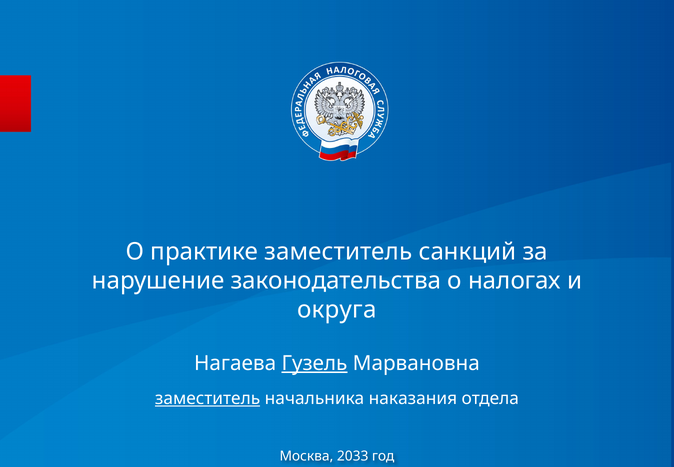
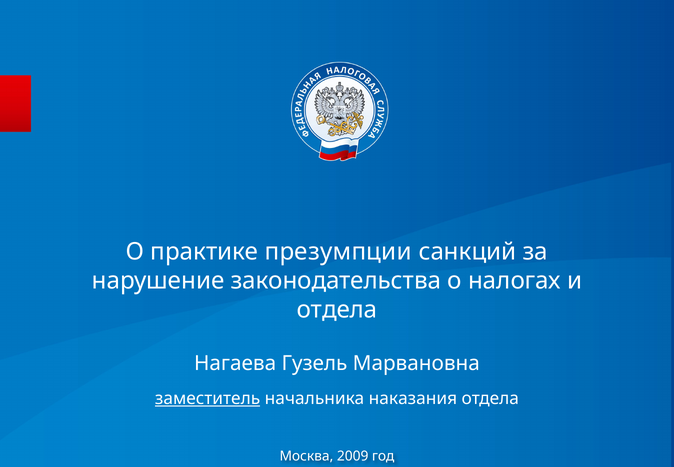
практике заместитель: заместитель -> презумпции
округа at (337, 310): округа -> отдела
Гузель underline: present -> none
2033: 2033 -> 2009
